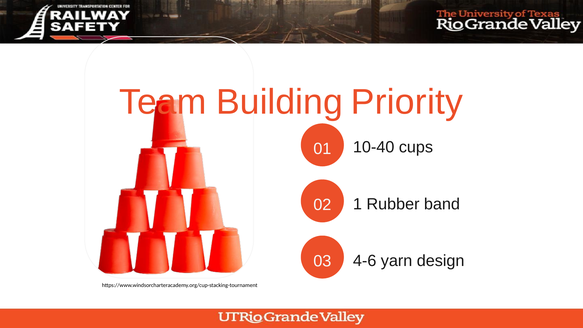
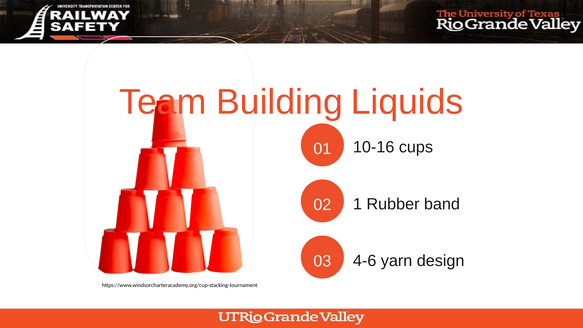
Priority: Priority -> Liquids
10-40: 10-40 -> 10-16
